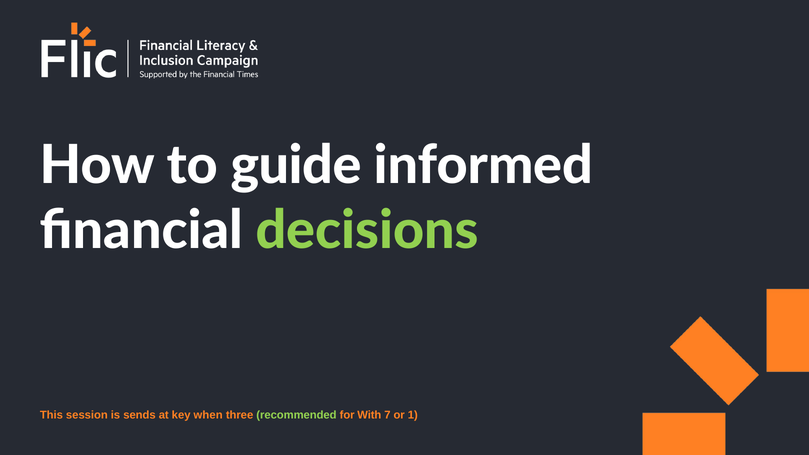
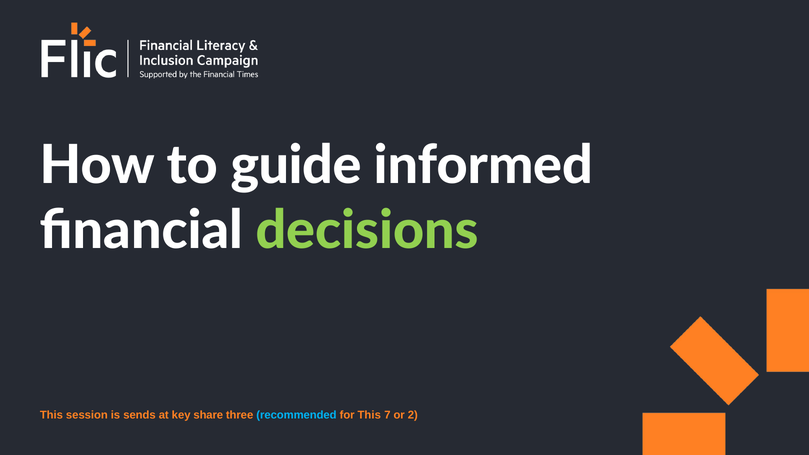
when: when -> share
recommended colour: light green -> light blue
for With: With -> This
1: 1 -> 2
